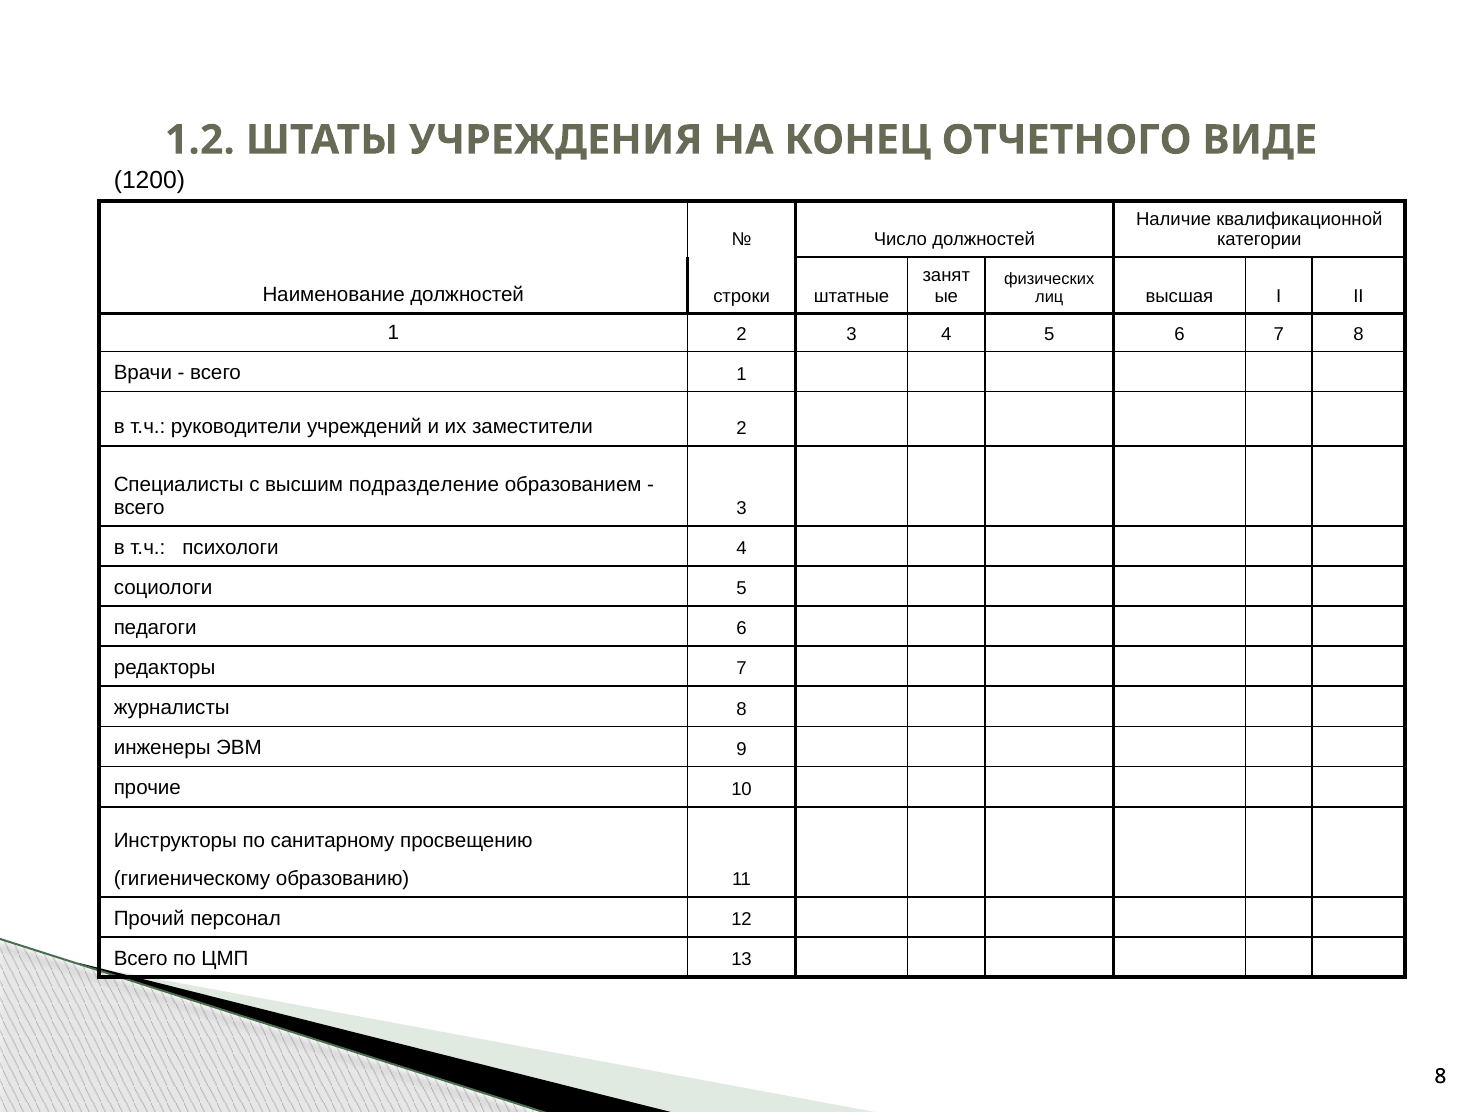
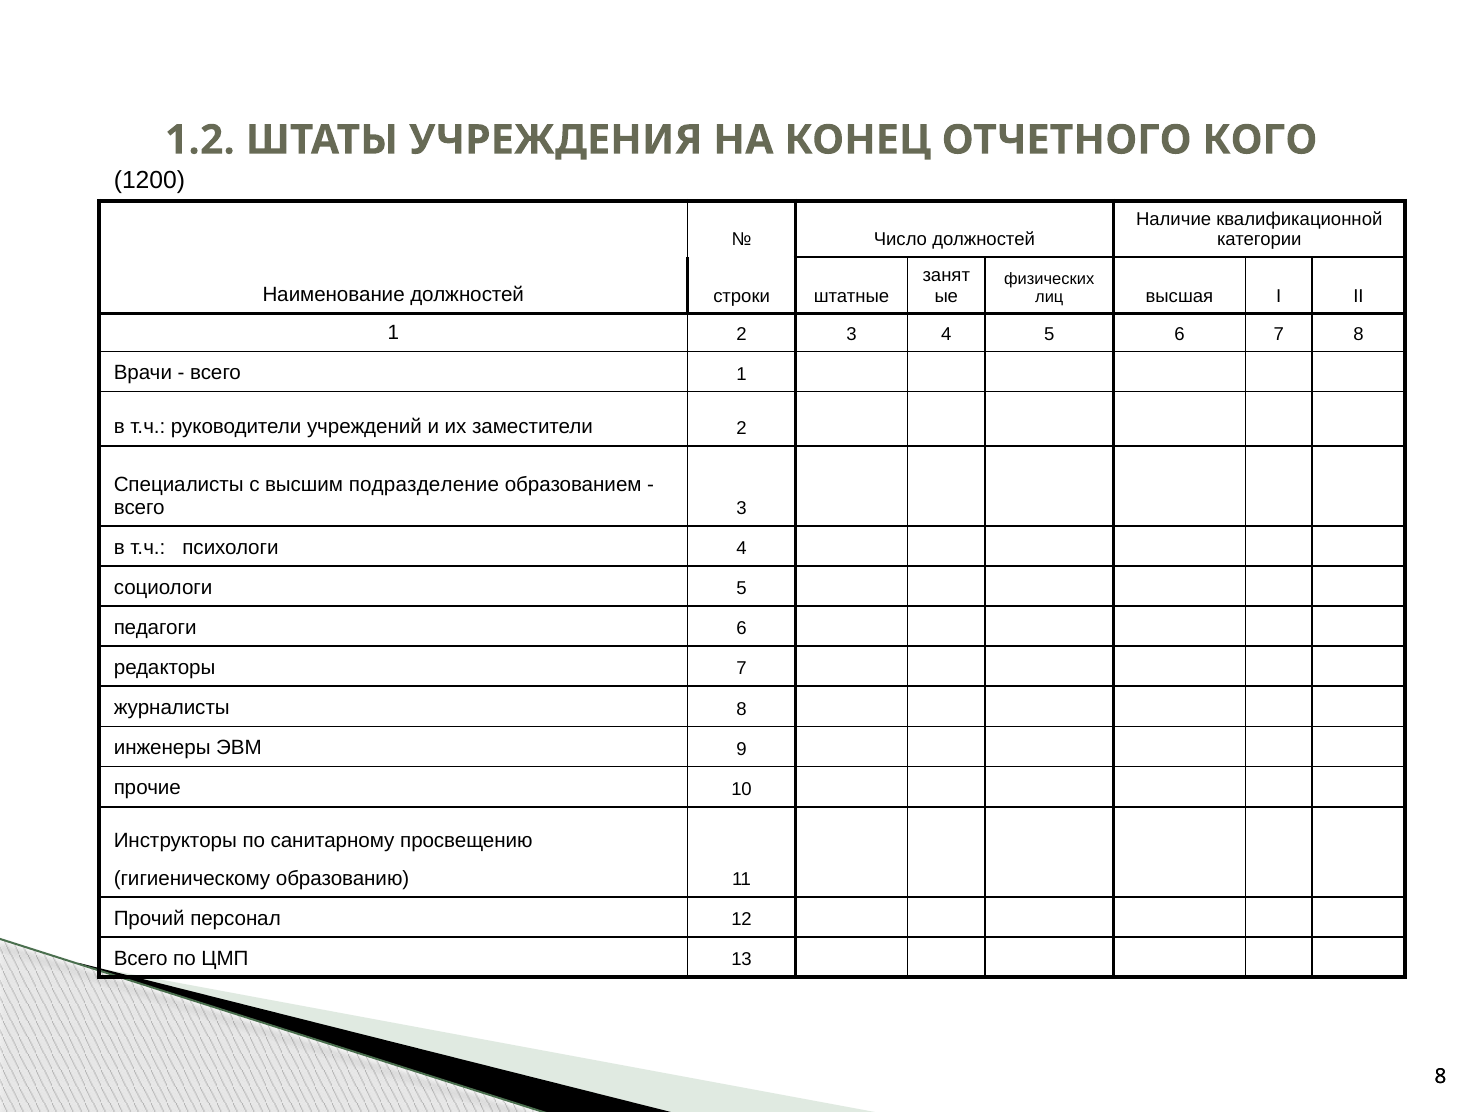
ВИДЕ: ВИДЕ -> КОГО
